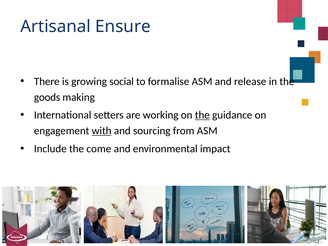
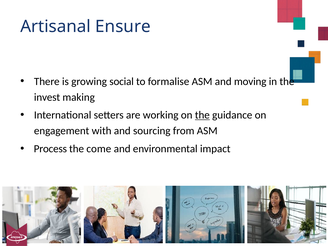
release: release -> moving
goods: goods -> invest
with underline: present -> none
Include: Include -> Process
